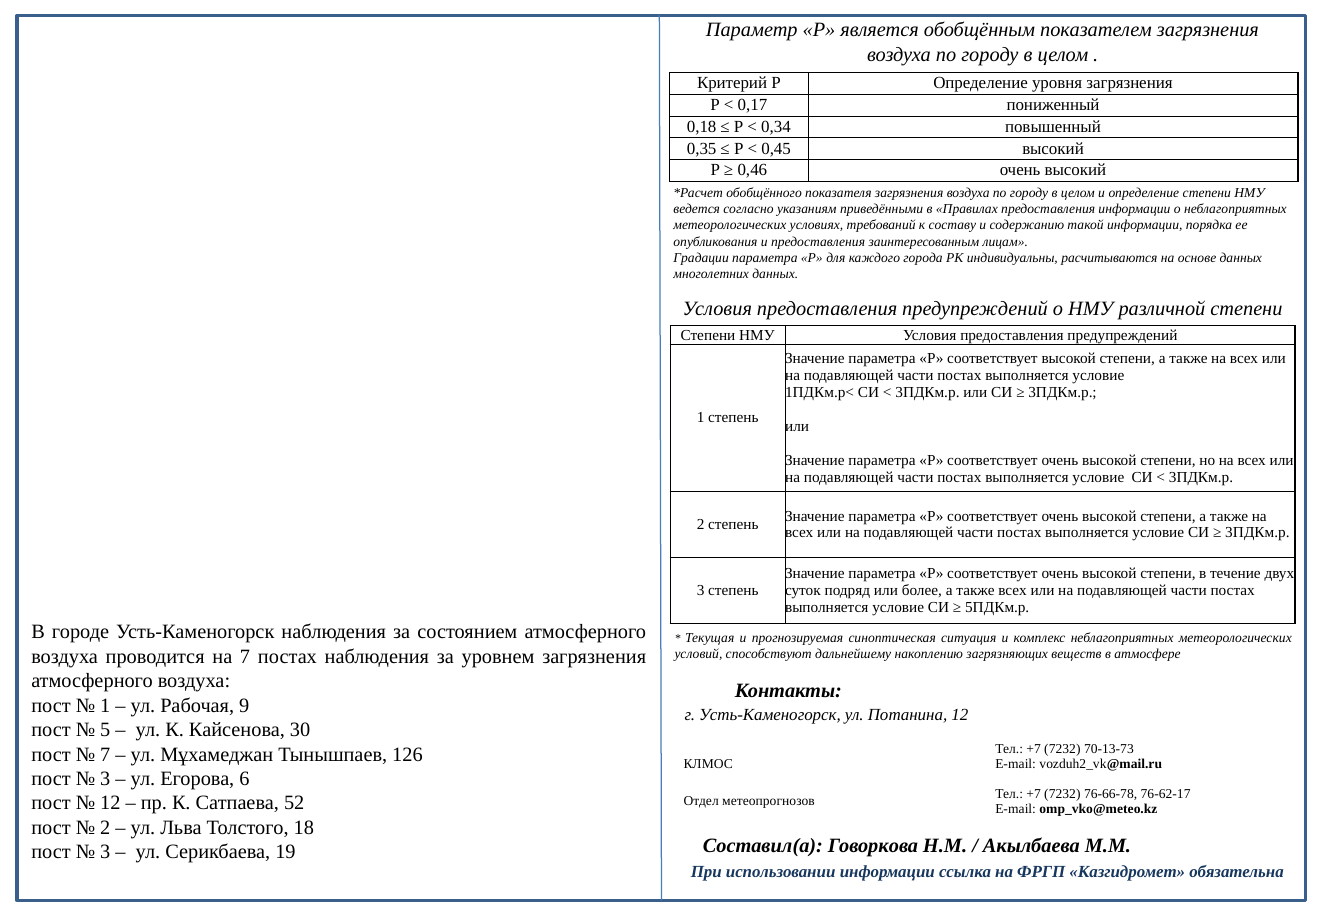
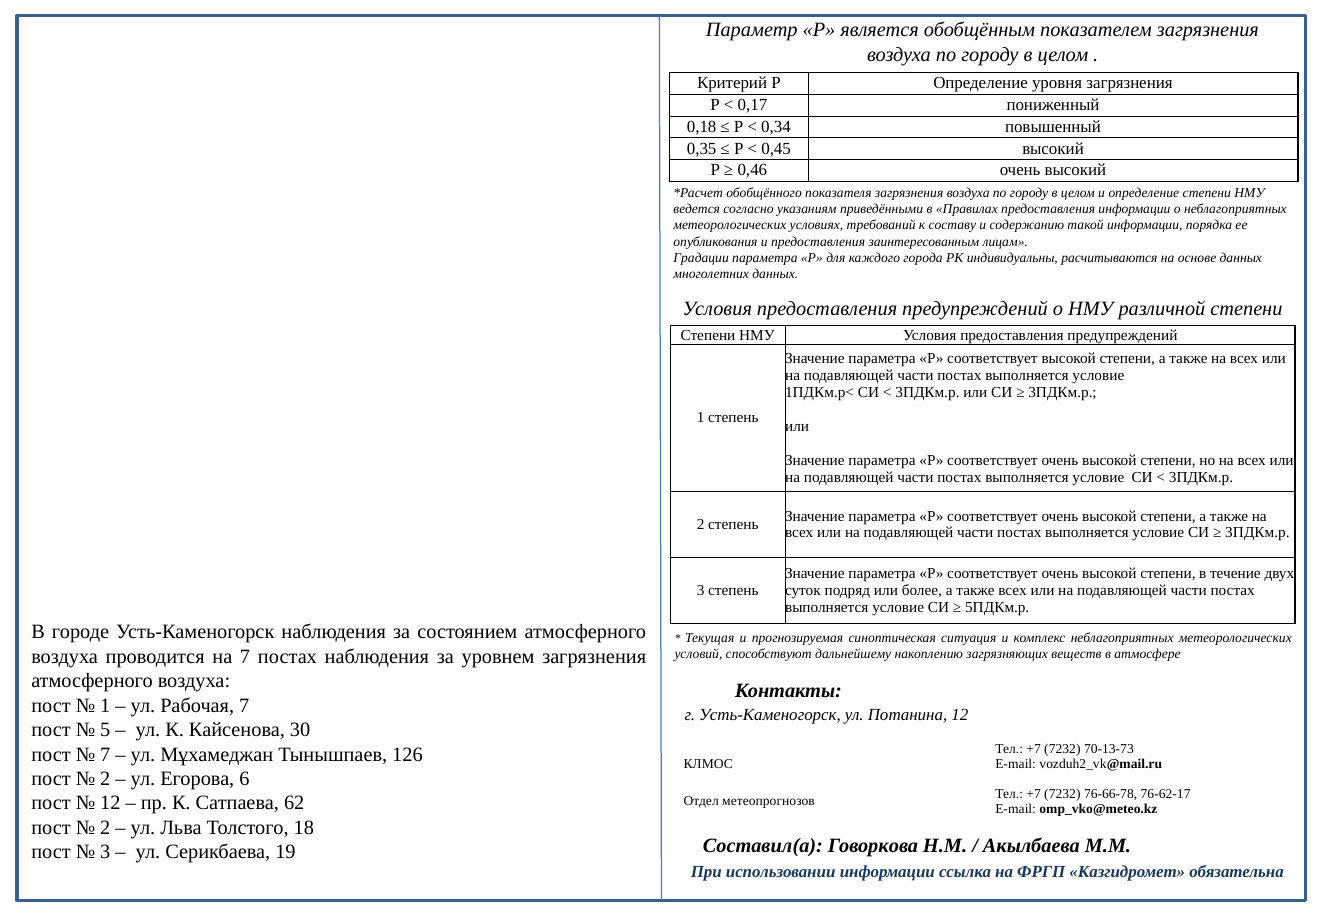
Рабочая 9: 9 -> 7
3 at (105, 779): 3 -> 2
52: 52 -> 62
